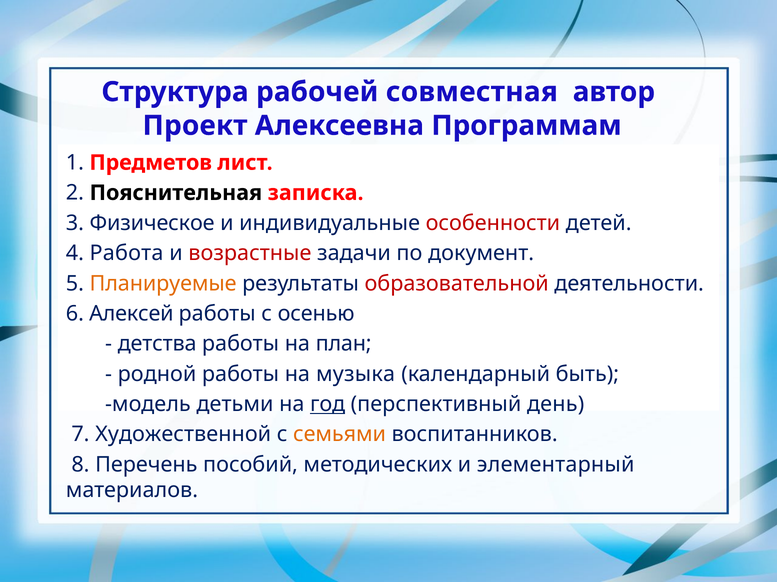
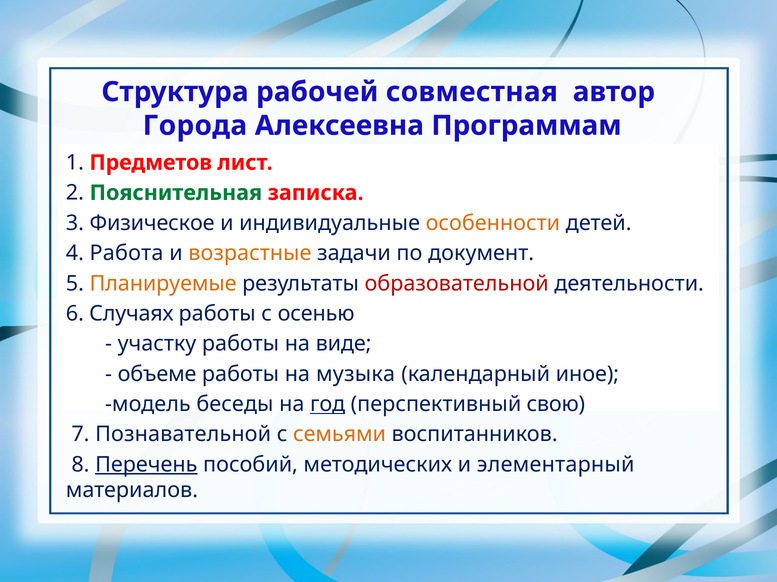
Проект: Проект -> Города
Пояснительная colour: black -> green
особенности colour: red -> orange
возрастные colour: red -> orange
Алексей: Алексей -> Случаях
детства: детства -> участку
план: план -> виде
родной: родной -> объеме
быть: быть -> иное
детьми: детьми -> беседы
день: день -> свою
Художественной: Художественной -> Познавательной
Перечень underline: none -> present
